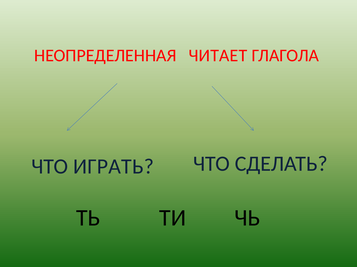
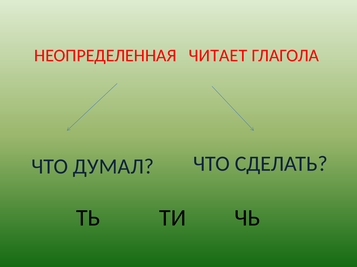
ИГРАТЬ: ИГРАТЬ -> ДУМАЛ
